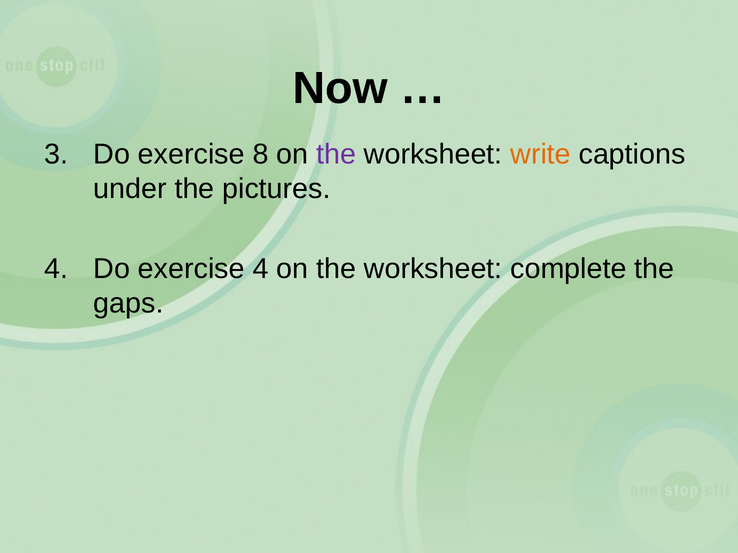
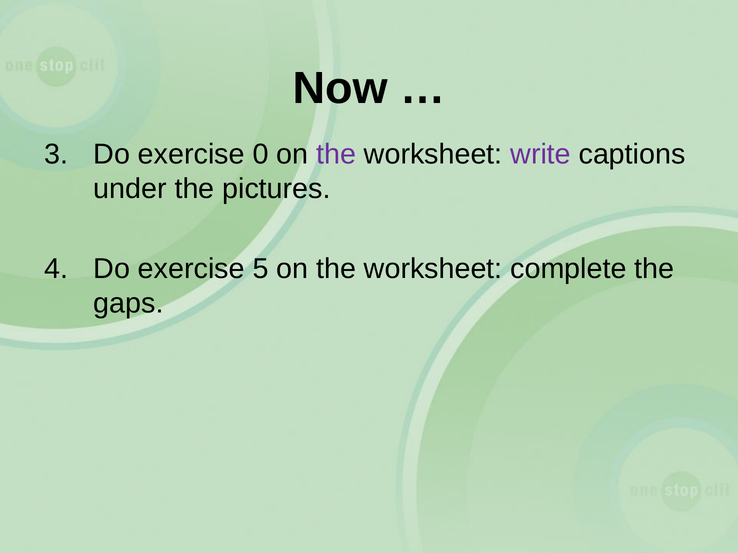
8: 8 -> 0
write colour: orange -> purple
exercise 4: 4 -> 5
